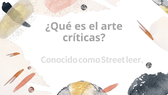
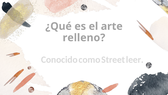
críticas: críticas -> relleno
